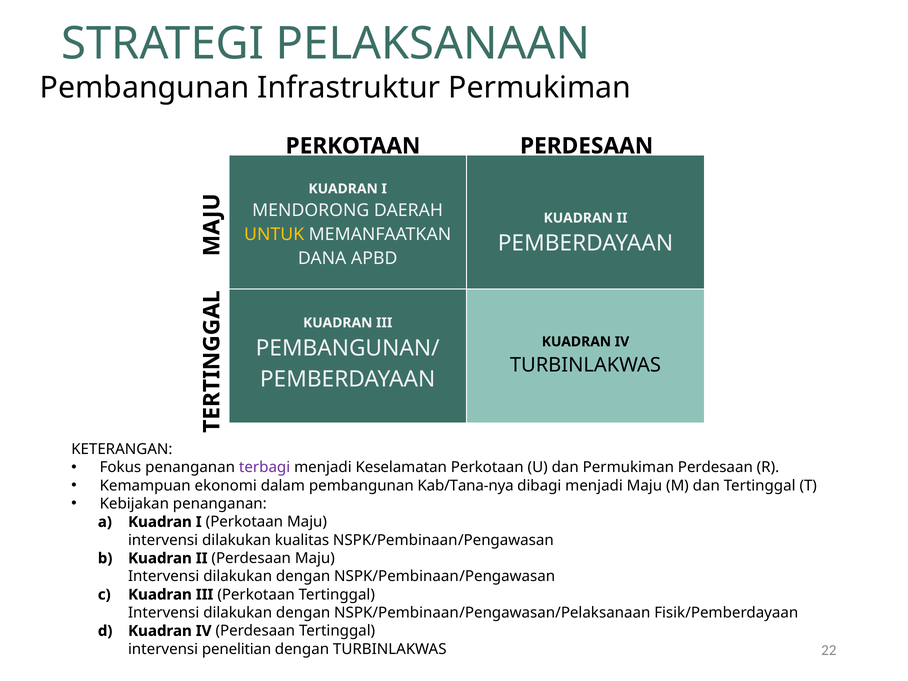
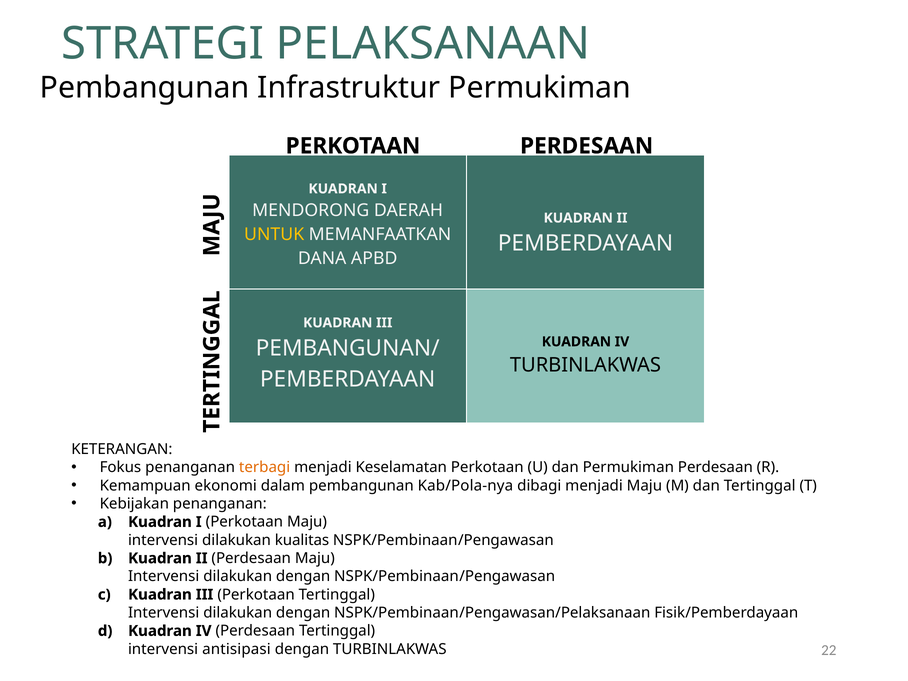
terbagi colour: purple -> orange
Kab/Tana-nya: Kab/Tana-nya -> Kab/Pola-nya
penelitian: penelitian -> antisipasi
